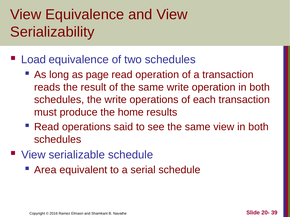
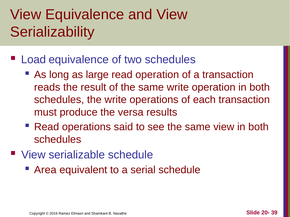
page: page -> large
home: home -> versa
